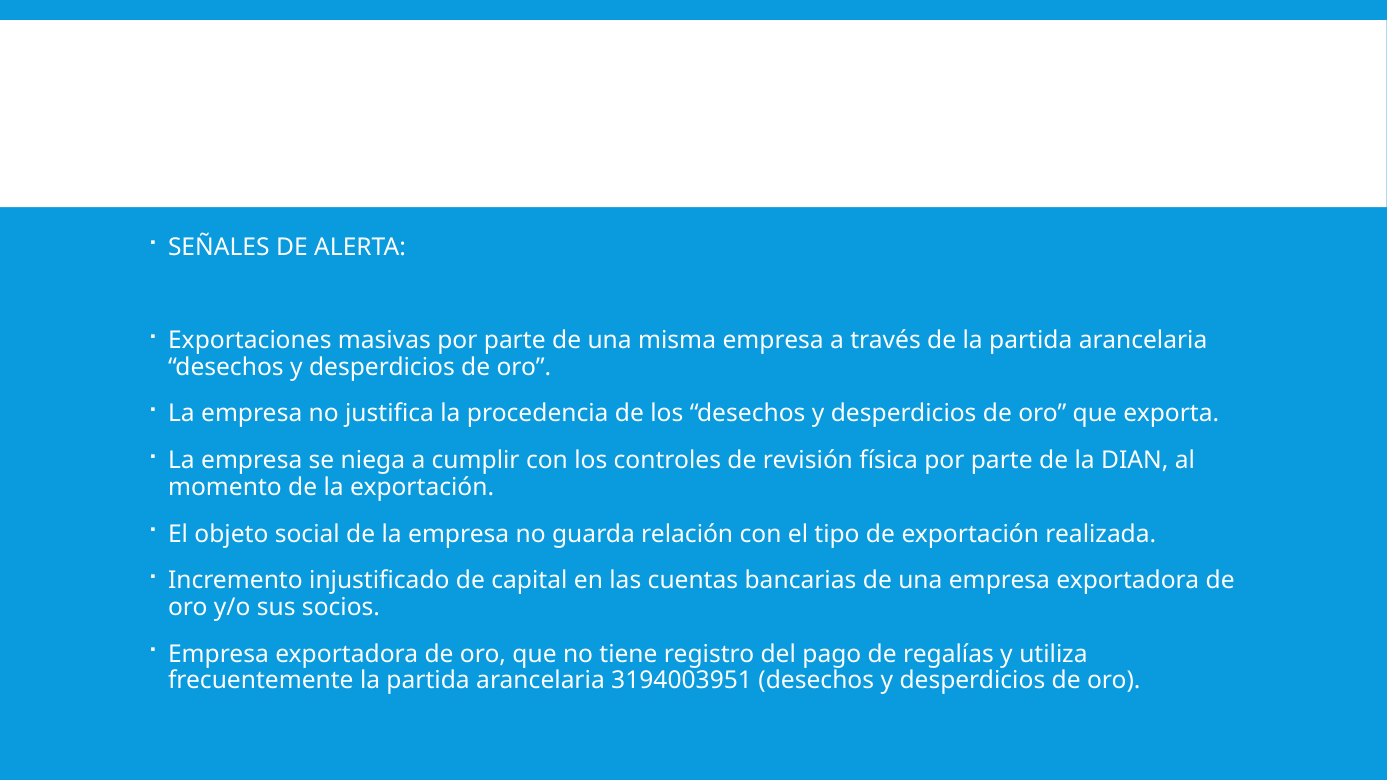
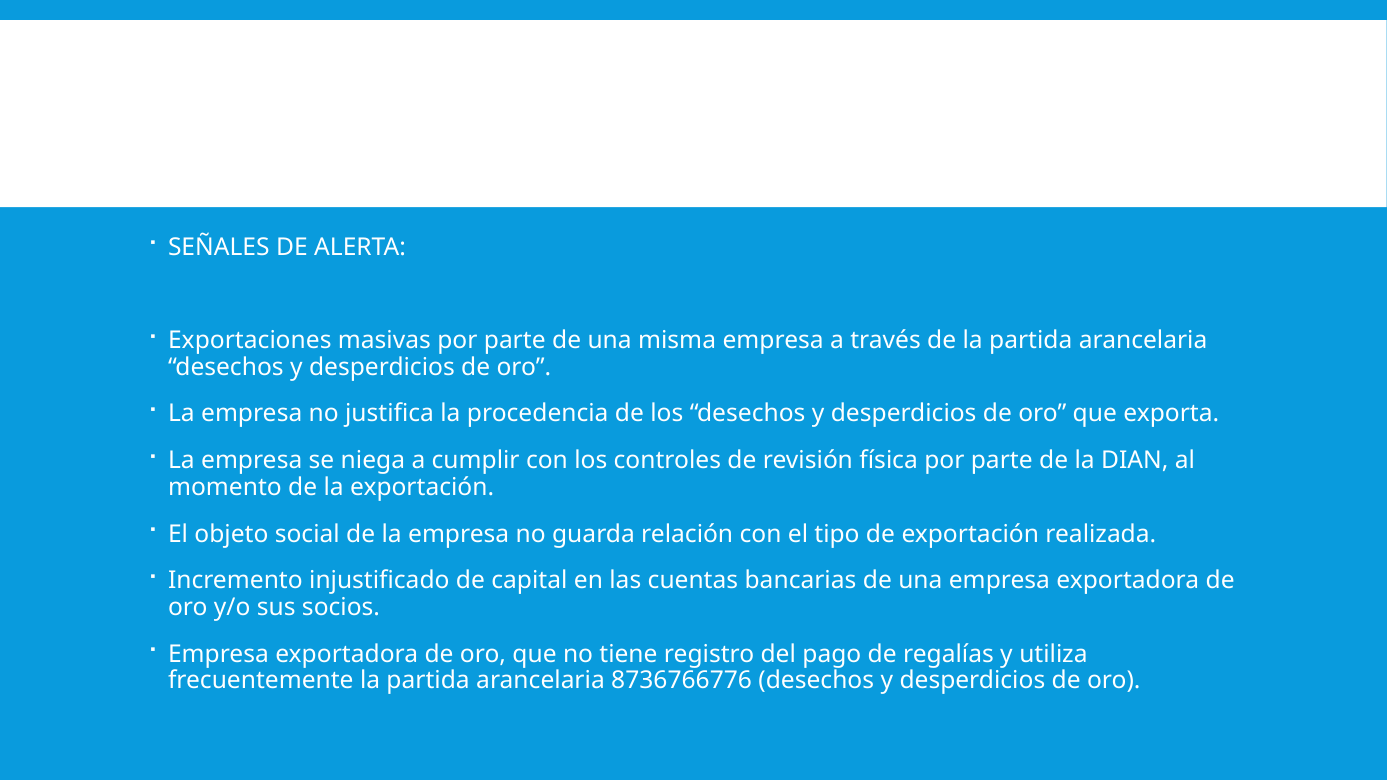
3194003951: 3194003951 -> 8736766776
